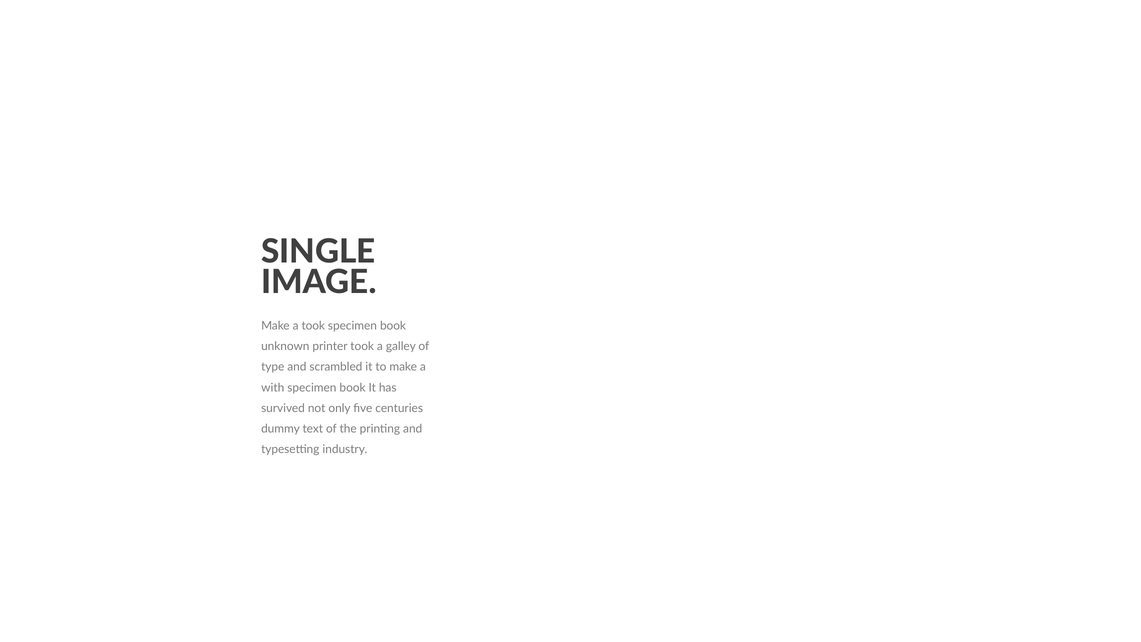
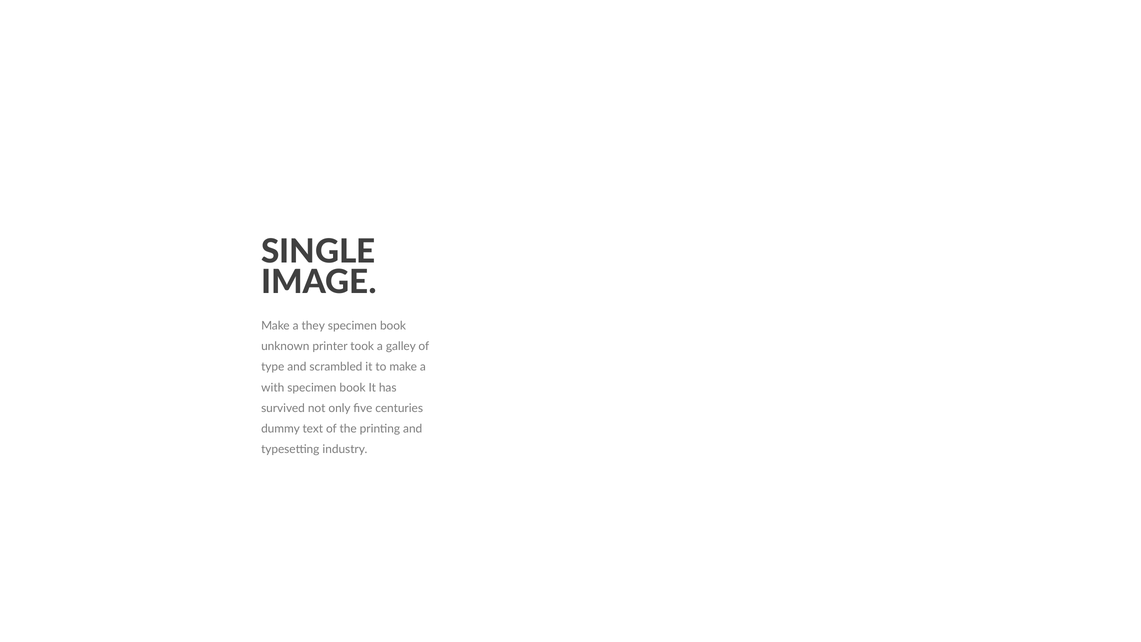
a took: took -> they
